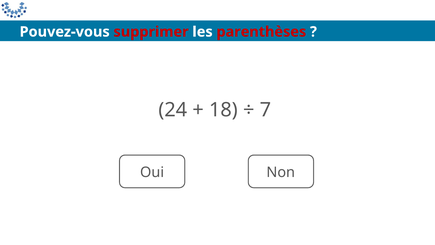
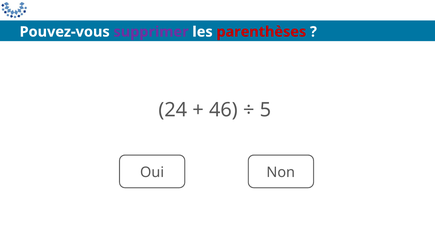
supprimer colour: red -> purple
18: 18 -> 46
7: 7 -> 5
